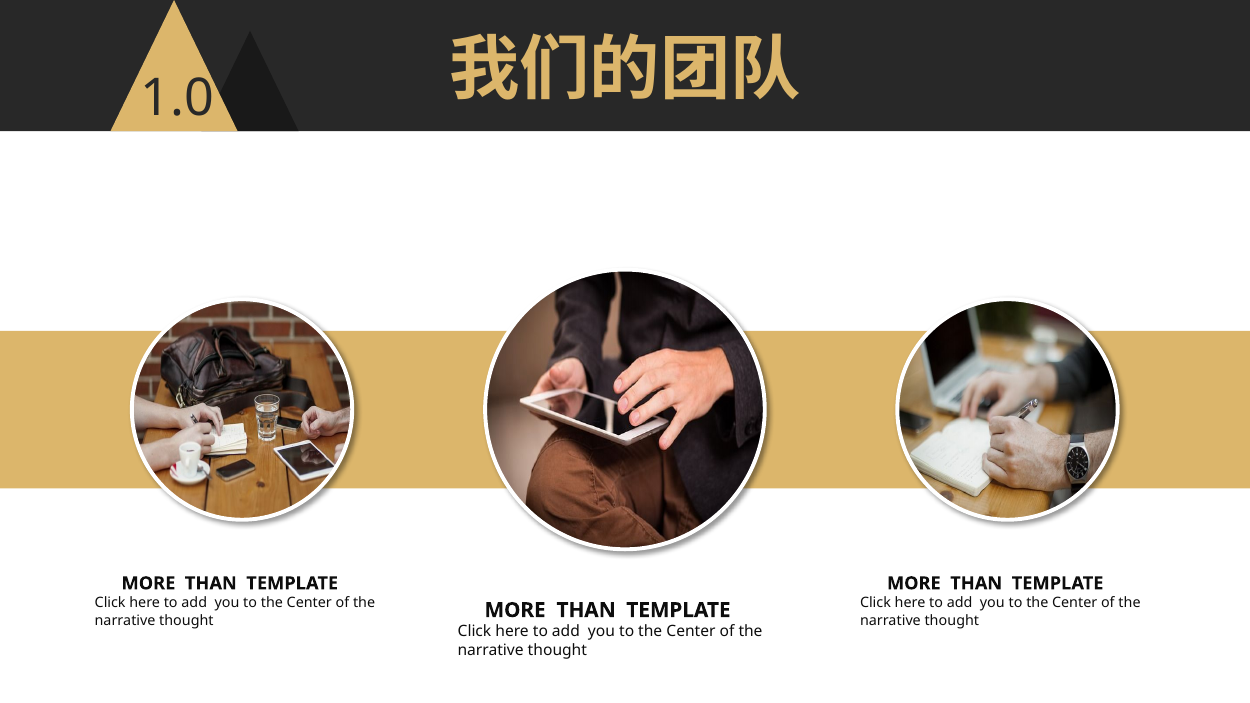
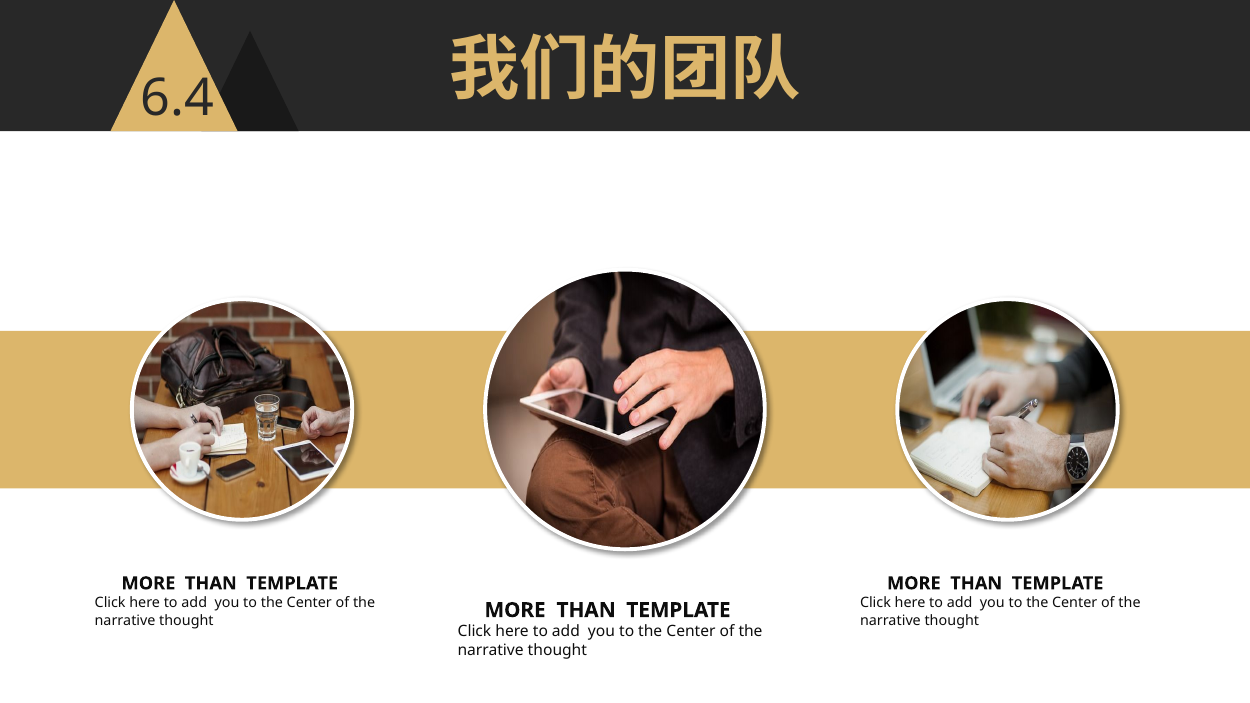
1.0: 1.0 -> 6.4
